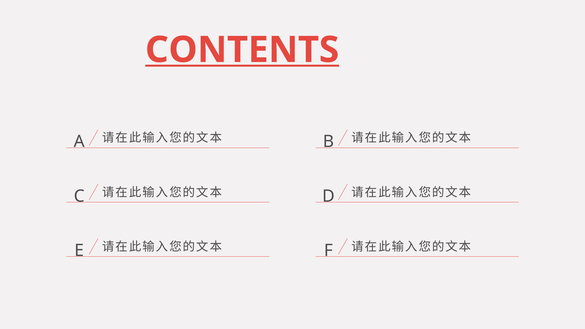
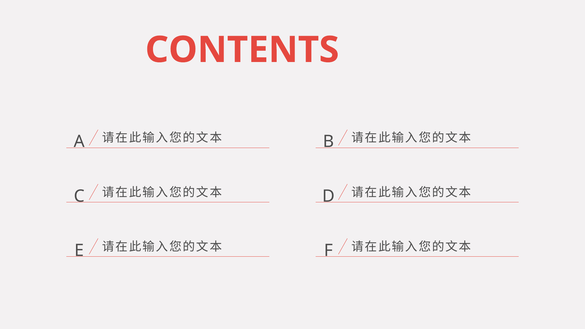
CONTENTS underline: present -> none
